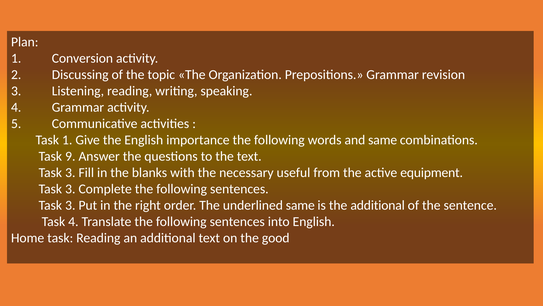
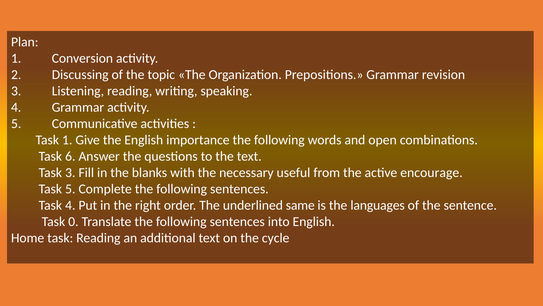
and same: same -> open
9: 9 -> 6
equipment: equipment -> encourage
3 at (70, 189): 3 -> 5
3 at (70, 205): 3 -> 4
the additional: additional -> languages
Task 4: 4 -> 0
good: good -> cycle
